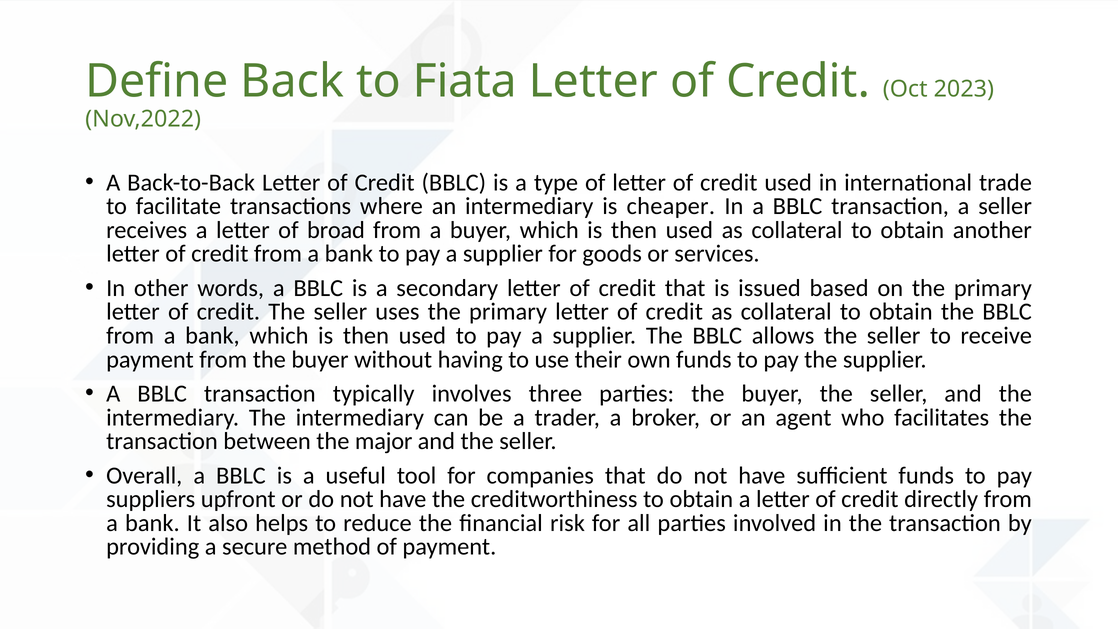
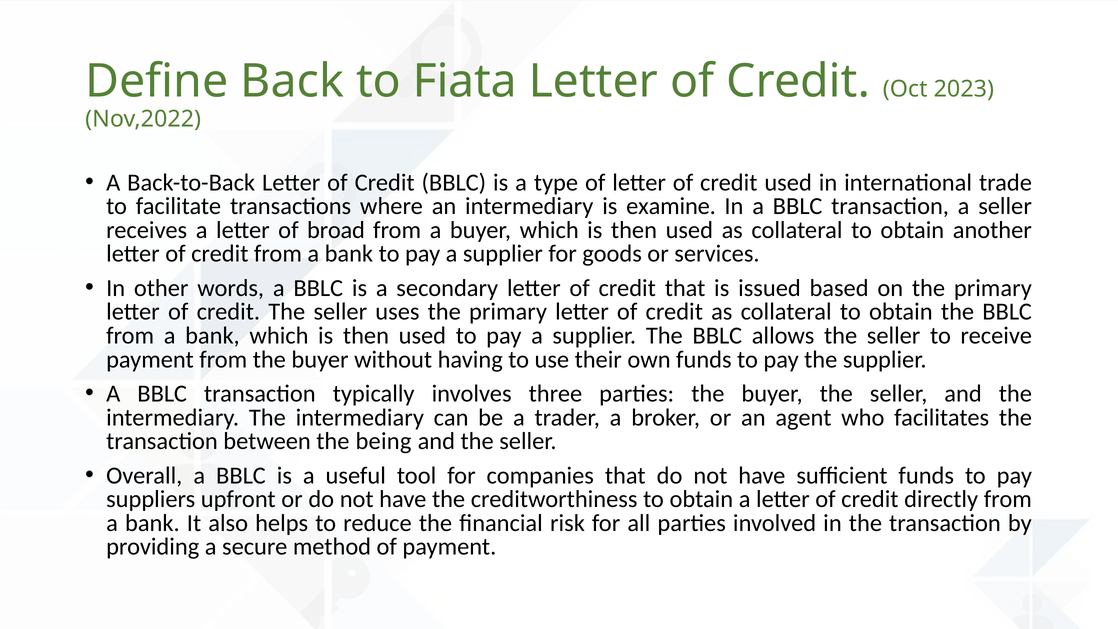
cheaper: cheaper -> examine
major: major -> being
